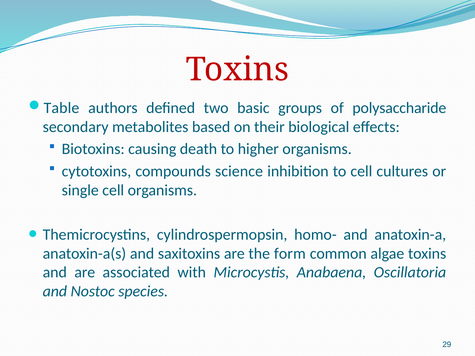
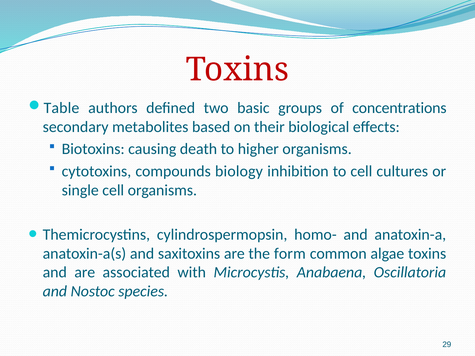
polysaccharide: polysaccharide -> concentrations
science: science -> biology
